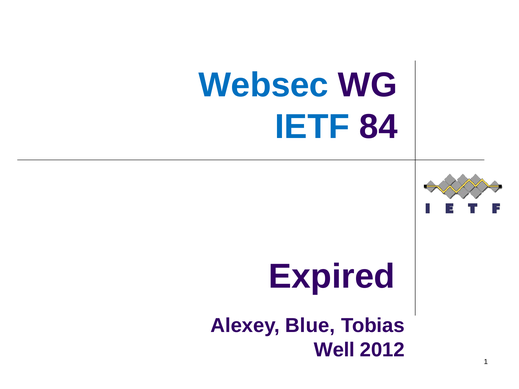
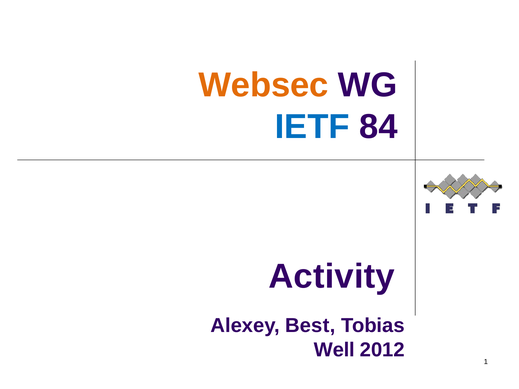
Websec colour: blue -> orange
Expired: Expired -> Activity
Blue: Blue -> Best
